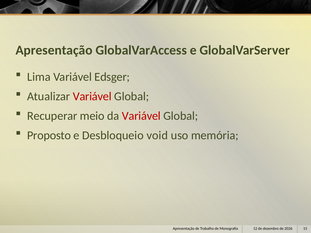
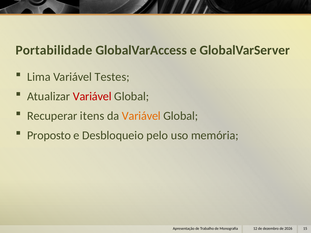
Apresentação at (54, 50): Apresentação -> Portabilidade
Edsger: Edsger -> Testes
meio: meio -> itens
Variável at (141, 116) colour: red -> orange
void: void -> pelo
